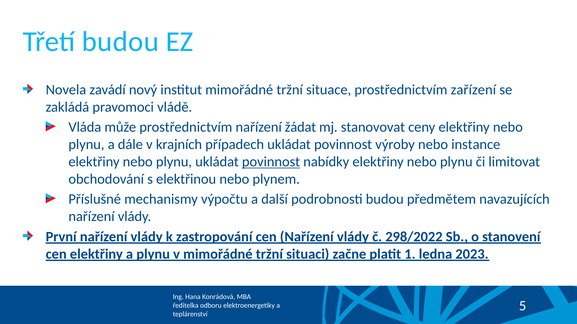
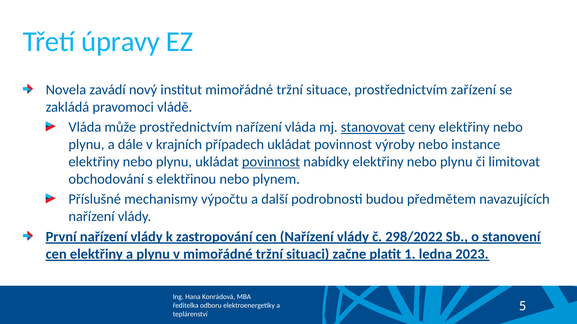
Třetí budou: budou -> úpravy
nařízení žádat: žádat -> vláda
stanovovat underline: none -> present
